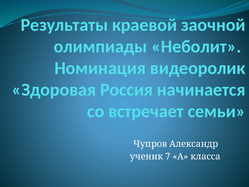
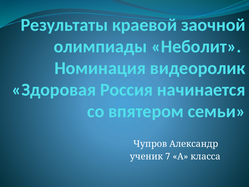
встречает: встречает -> впятером
